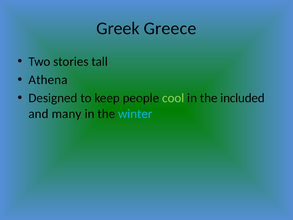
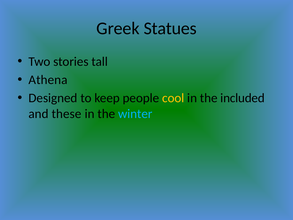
Greece: Greece -> Statues
cool colour: light green -> yellow
many: many -> these
